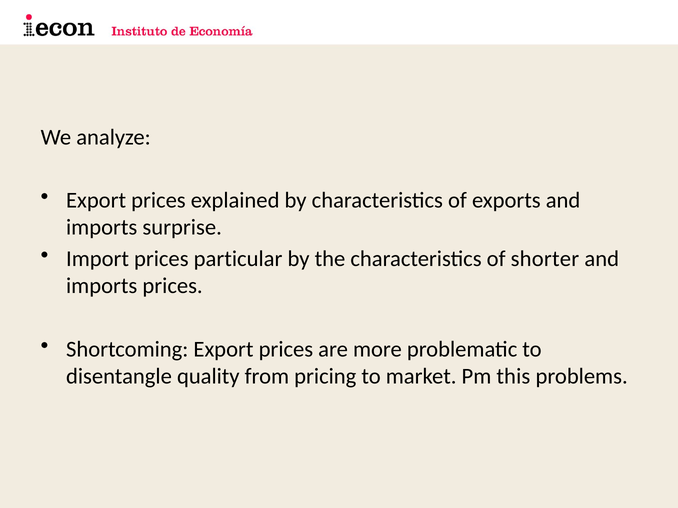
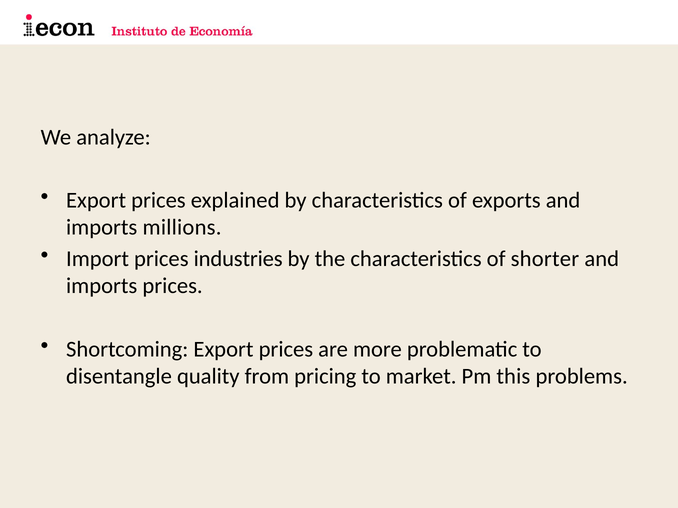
surprise: surprise -> millions
particular: particular -> industries
